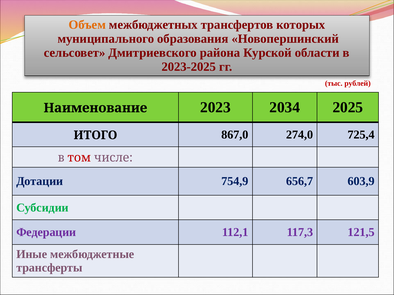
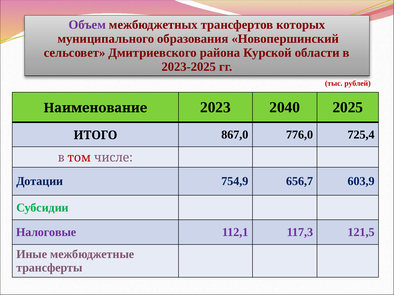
Объем colour: orange -> purple
2034: 2034 -> 2040
274,0: 274,0 -> 776,0
Федерации: Федерации -> Налоговые
